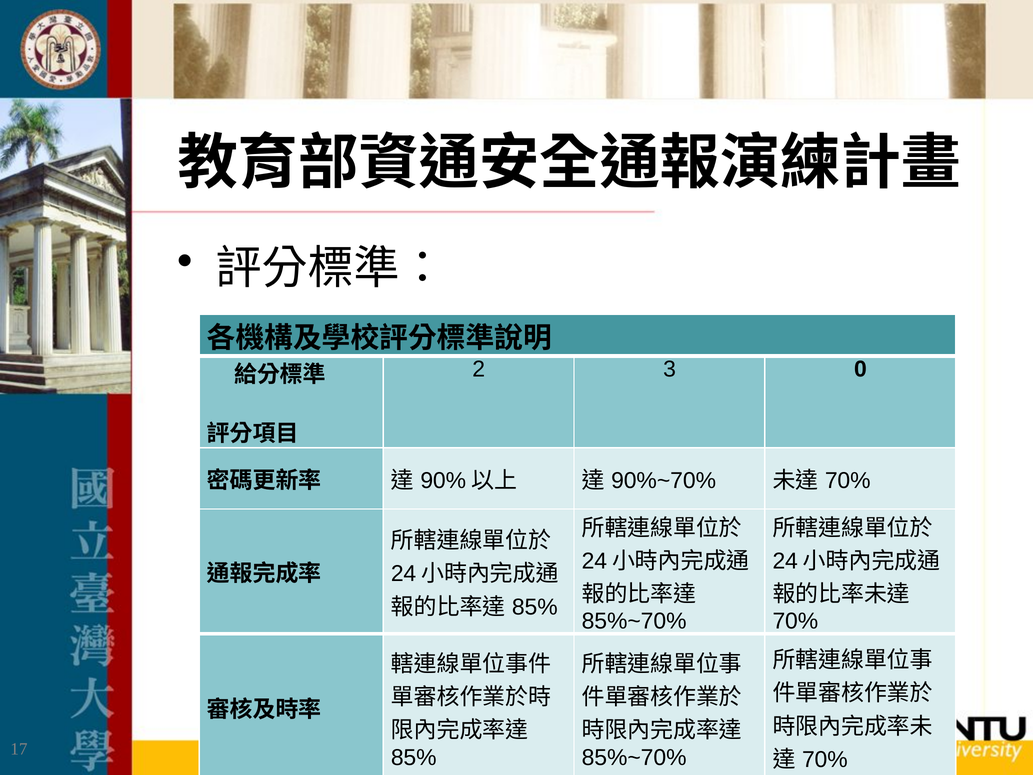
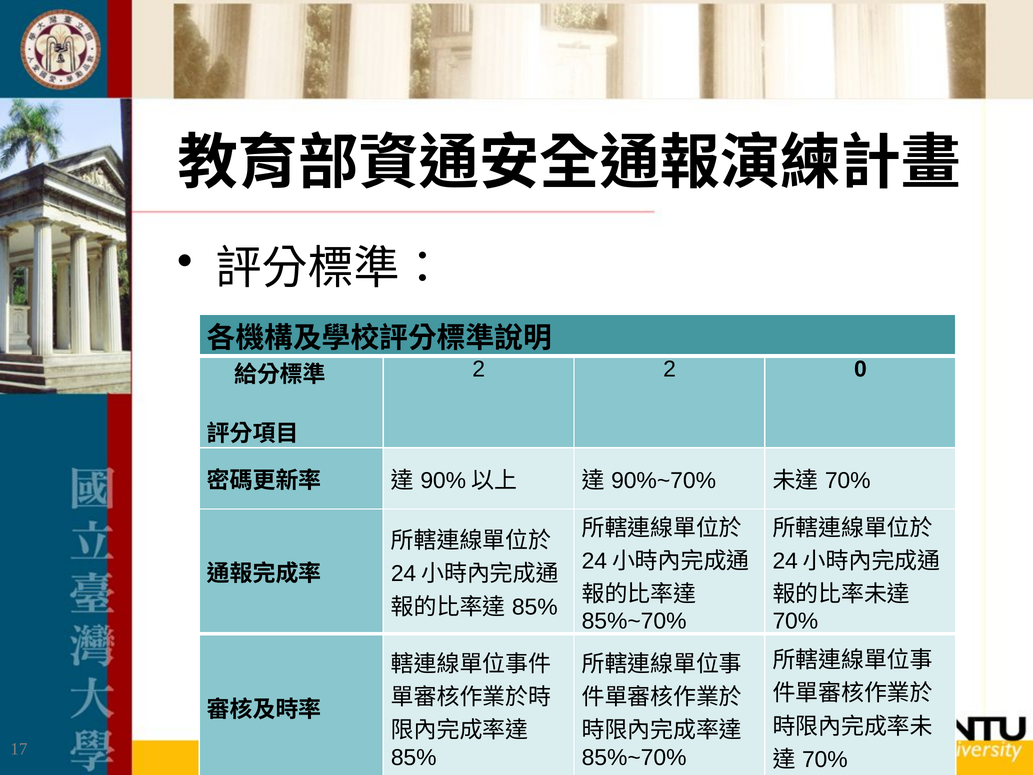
2 3: 3 -> 2
